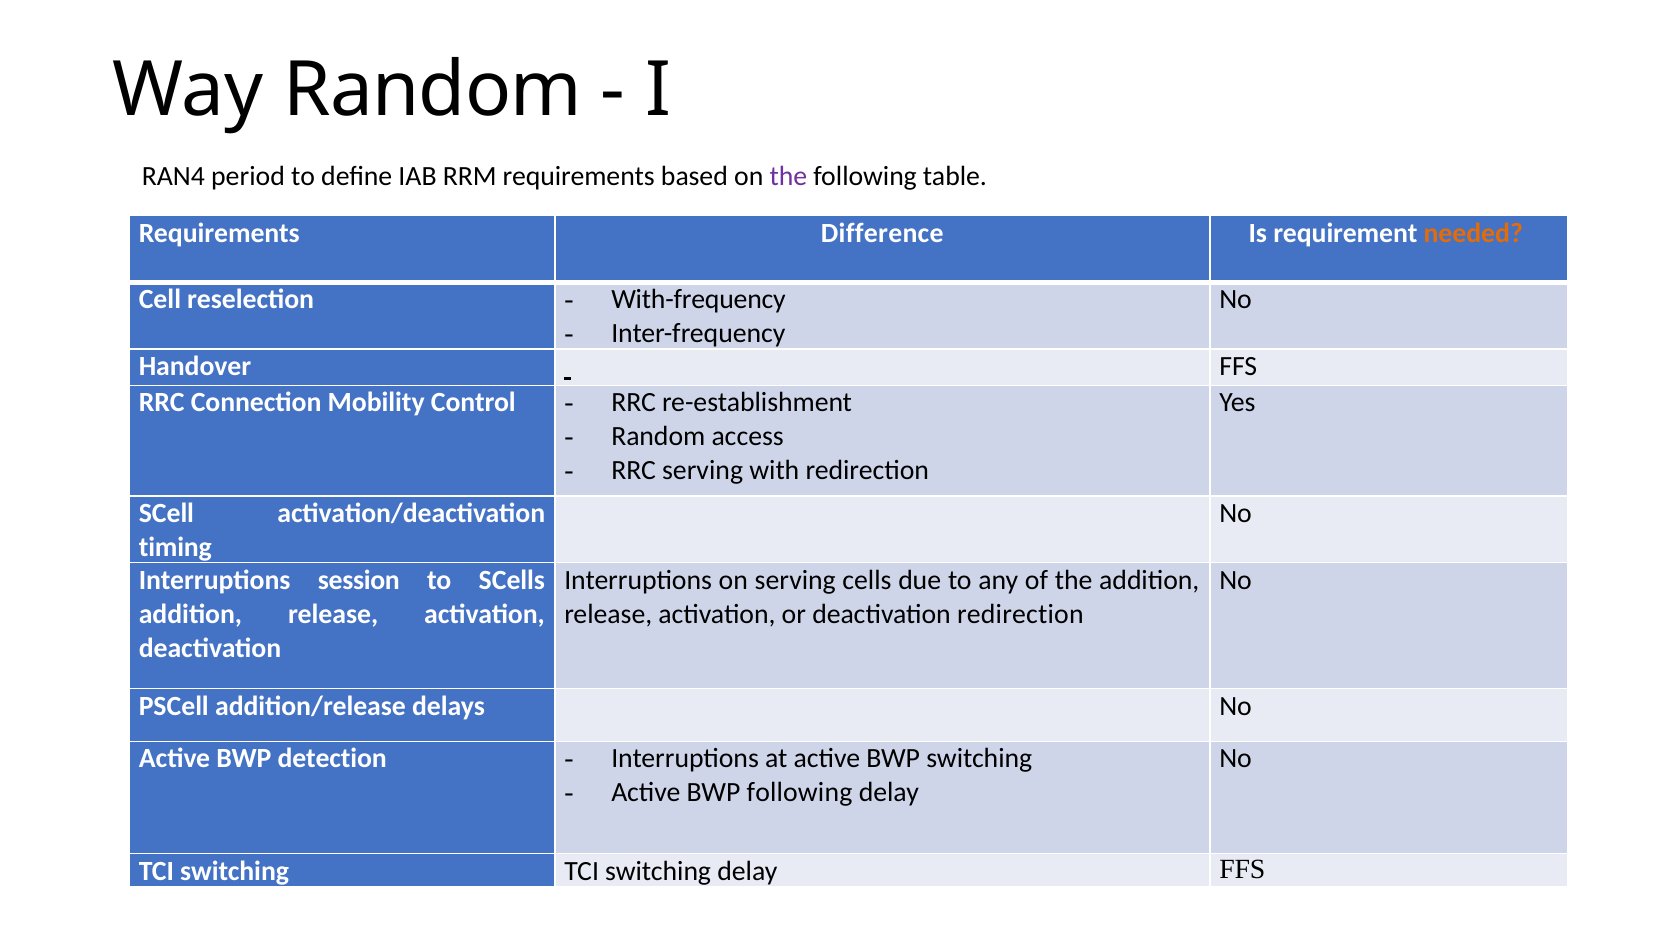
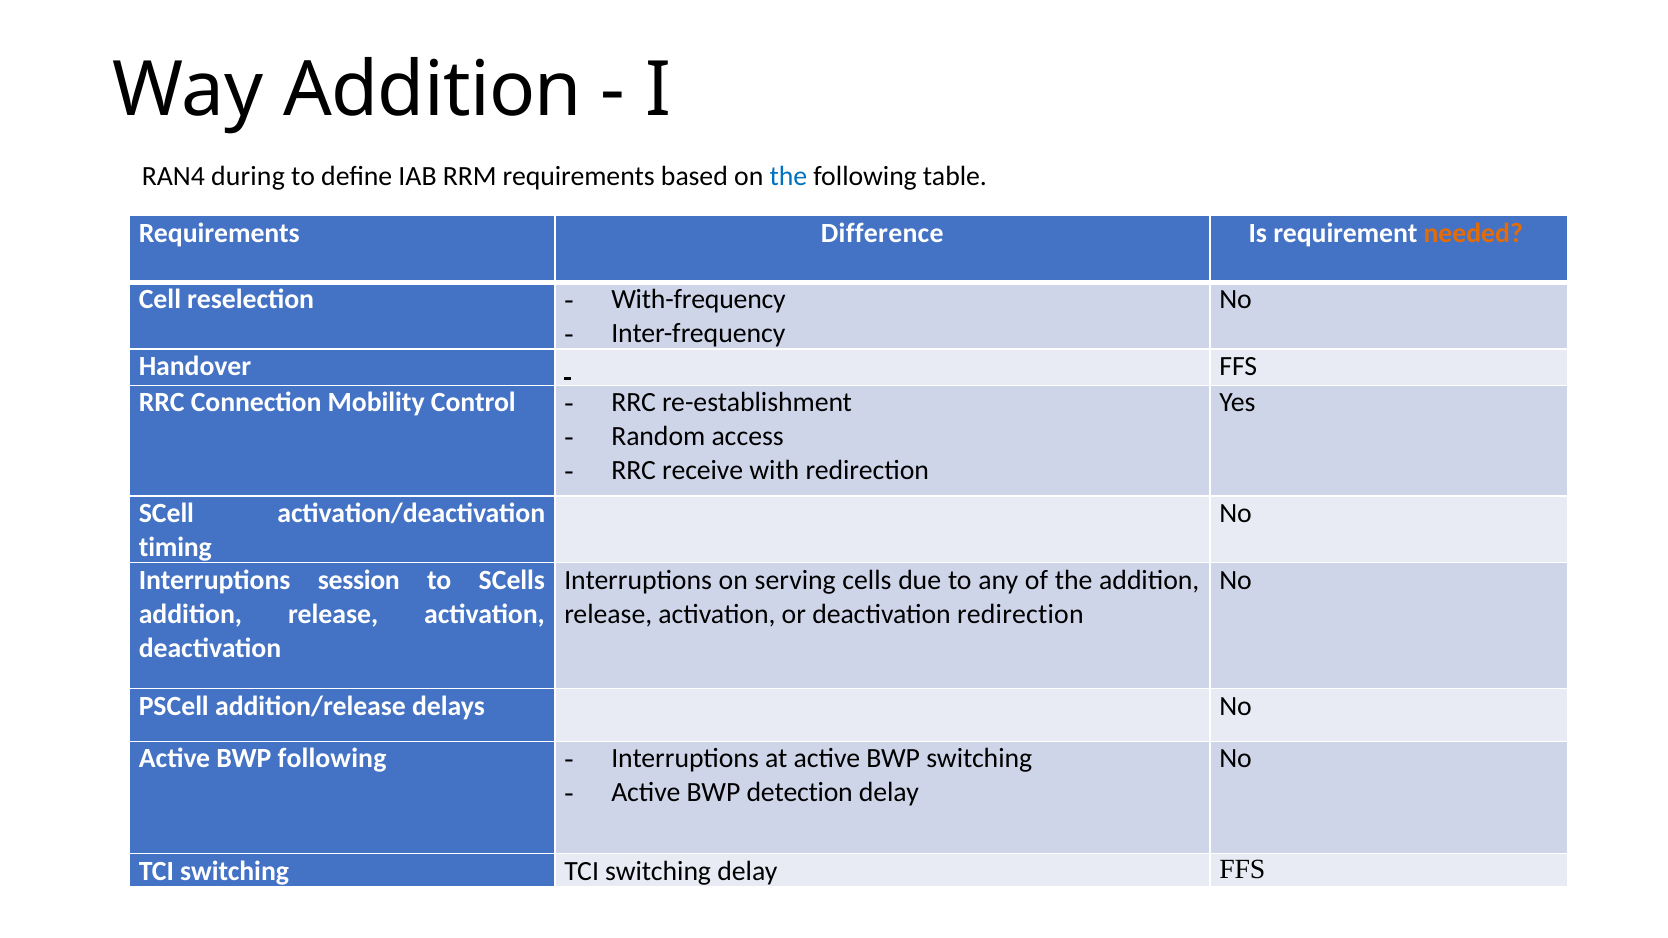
Way Random: Random -> Addition
period: period -> during
the at (788, 177) colour: purple -> blue
RRC serving: serving -> receive
BWP detection: detection -> following
BWP following: following -> detection
